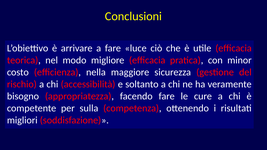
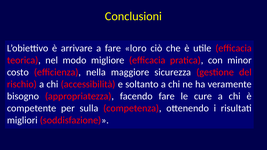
luce: luce -> loro
